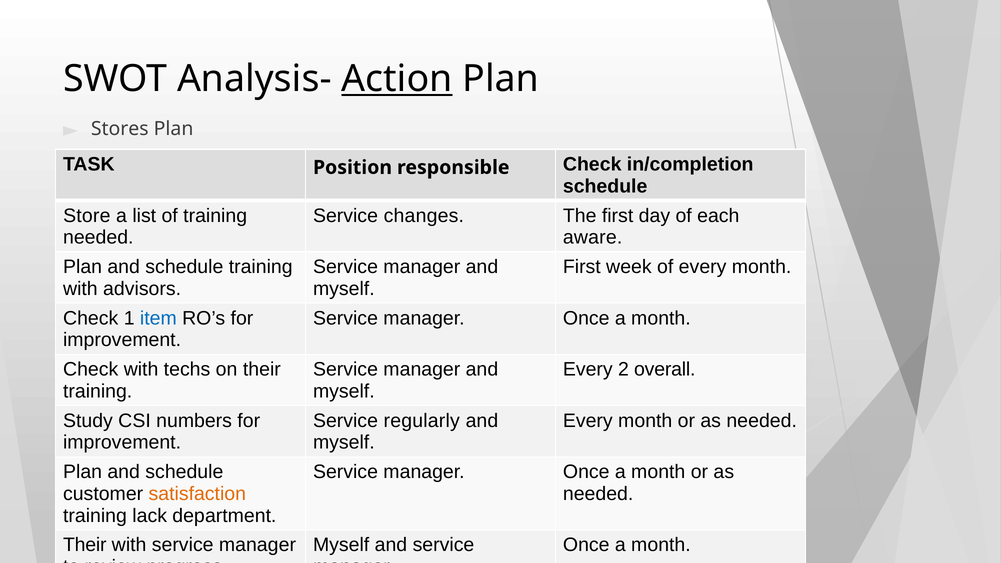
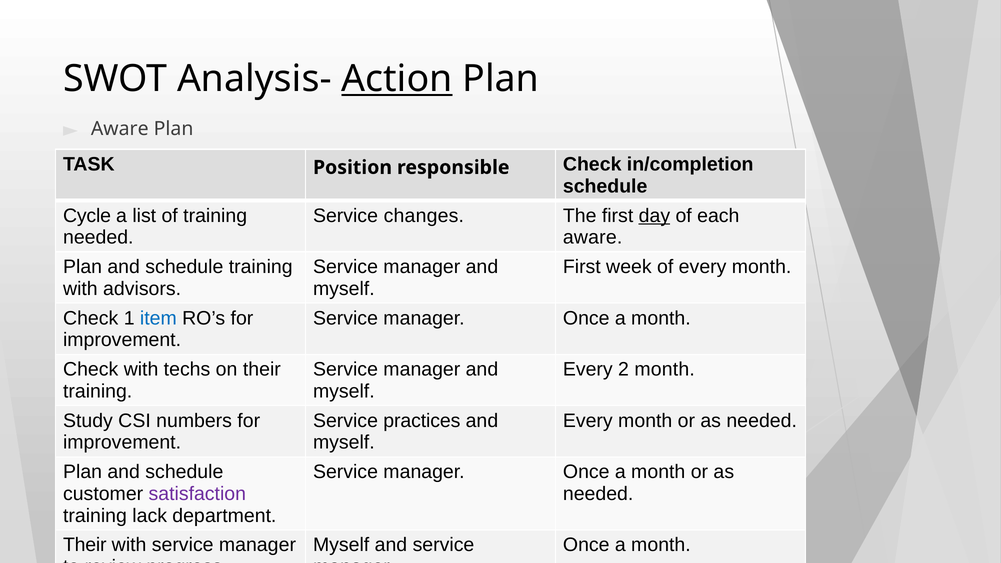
Stores at (120, 129): Stores -> Aware
Store: Store -> Cycle
day underline: none -> present
2 overall: overall -> month
regularly: regularly -> practices
satisfaction colour: orange -> purple
